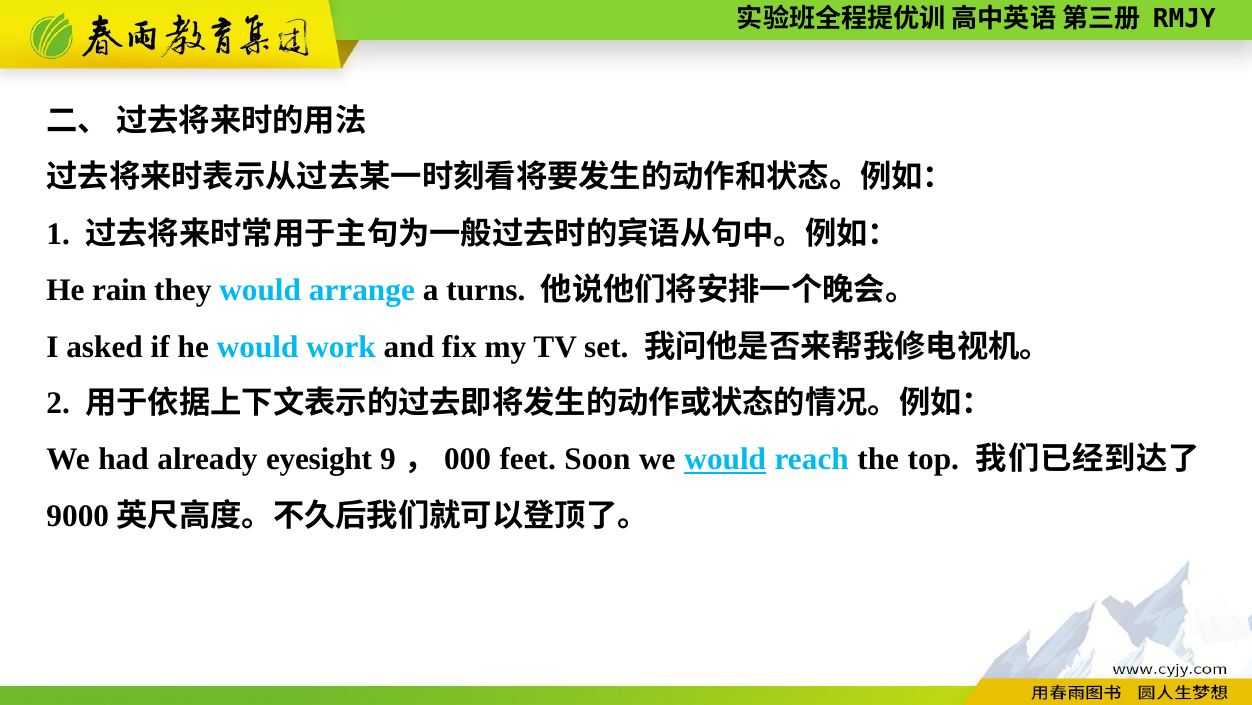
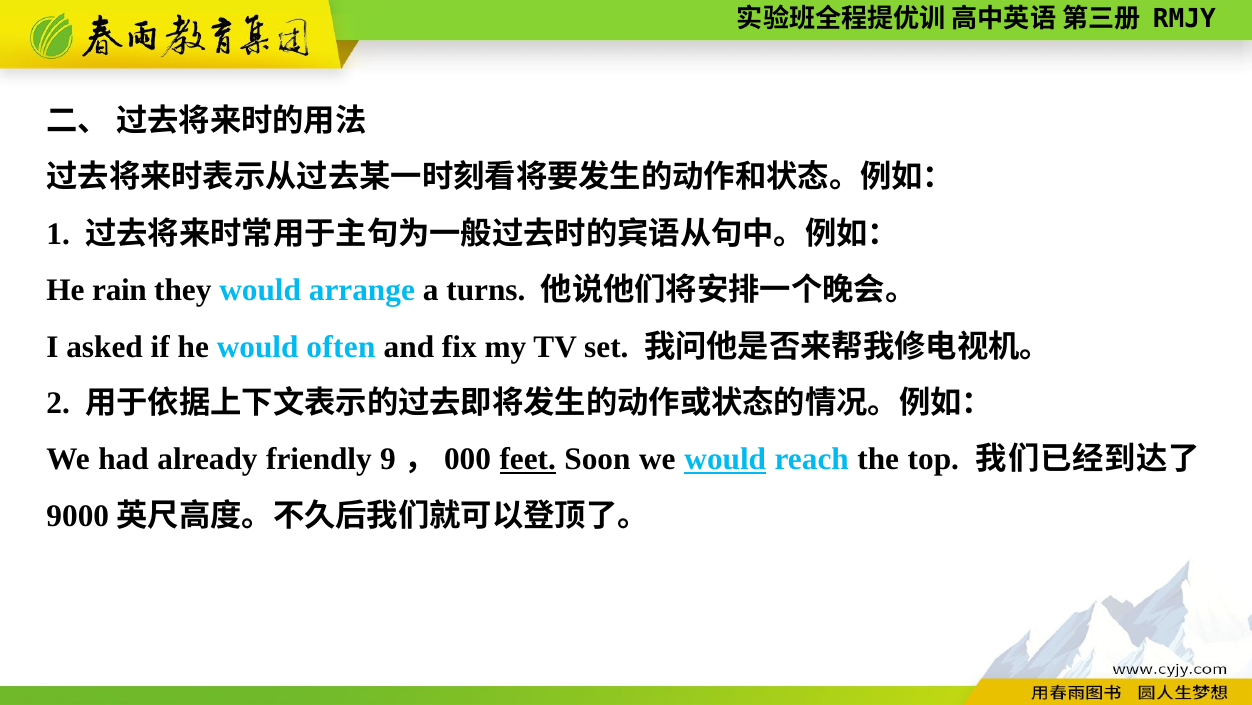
work: work -> often
eyesight: eyesight -> friendly
feet underline: none -> present
